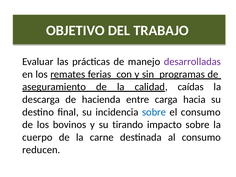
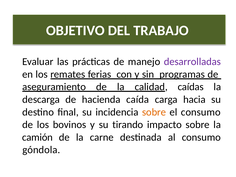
entre: entre -> caída
sobre at (154, 112) colour: blue -> orange
cuerpo: cuerpo -> camión
reducen: reducen -> góndola
